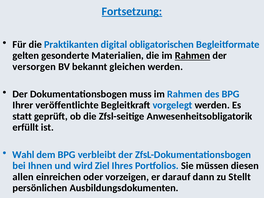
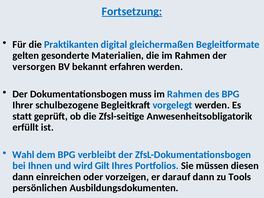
obligatorischen: obligatorischen -> gleichermaßen
Rahmen at (193, 56) underline: present -> none
gleichen: gleichen -> erfahren
veröffentlichte: veröffentlichte -> schulbezogene
Ziel: Ziel -> Gilt
allen at (23, 177): allen -> dann
Stellt: Stellt -> Tools
